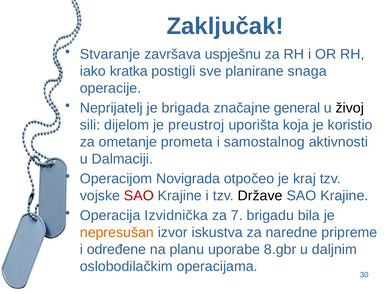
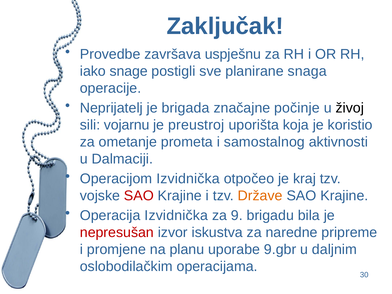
Stvaranje: Stvaranje -> Provedbe
kratka: kratka -> snage
general: general -> počinje
dijelom: dijelom -> vojarnu
Operacijom Novigrada: Novigrada -> Izvidnička
Države colour: black -> orange
7: 7 -> 9
nepresušan colour: orange -> red
određene: određene -> promjene
8.gbr: 8.gbr -> 9.gbr
